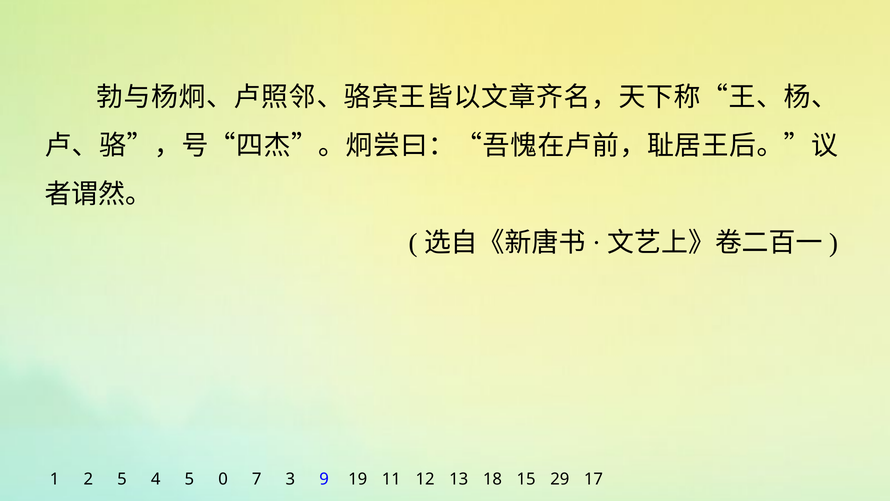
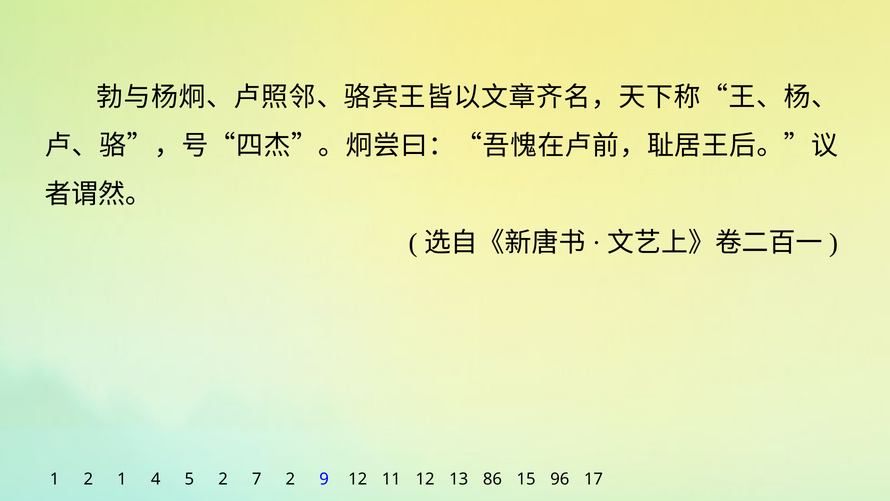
2 5: 5 -> 1
5 0: 0 -> 2
7 3: 3 -> 2
9 19: 19 -> 12
18: 18 -> 86
29: 29 -> 96
